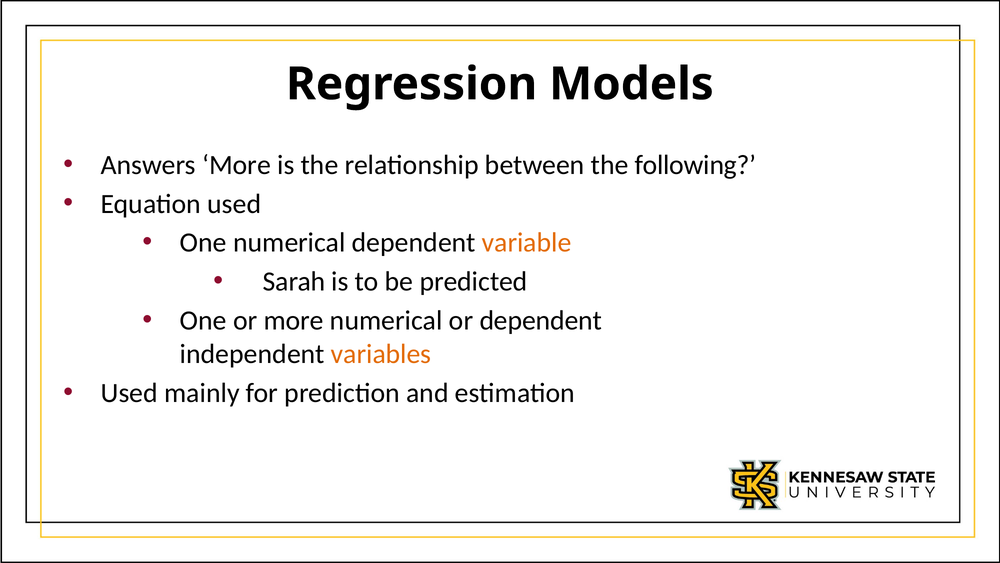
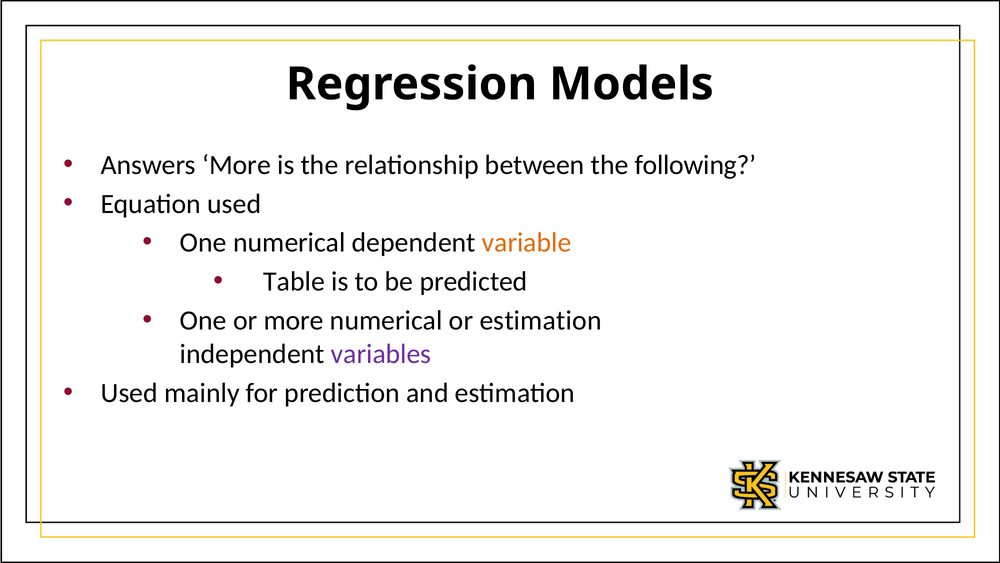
Sarah: Sarah -> Table
or dependent: dependent -> estimation
variables colour: orange -> purple
